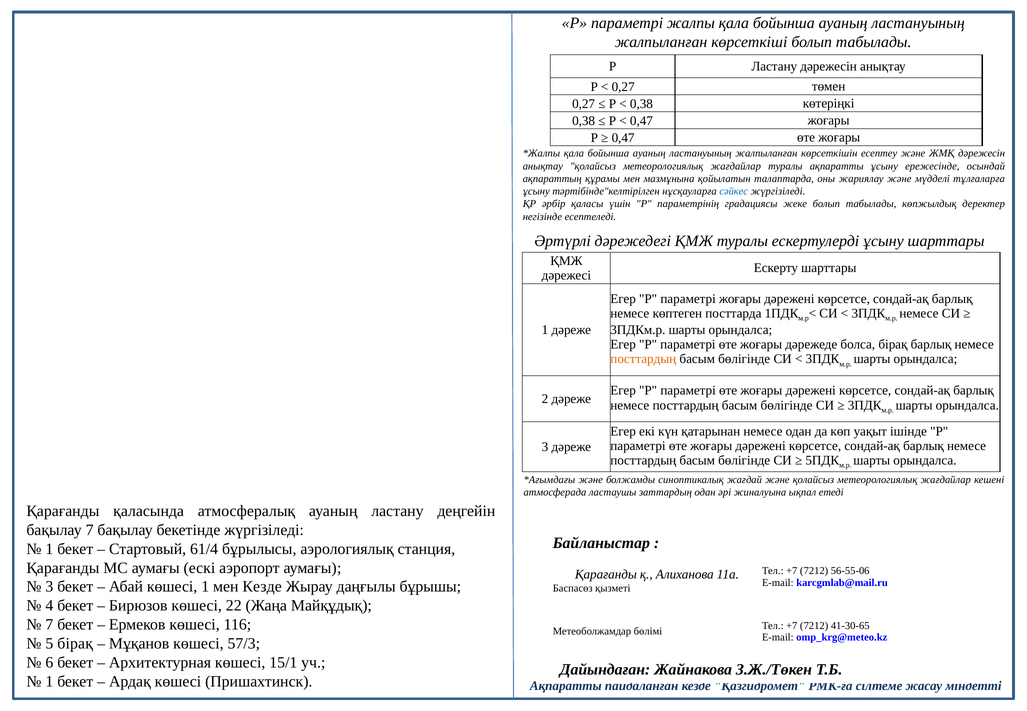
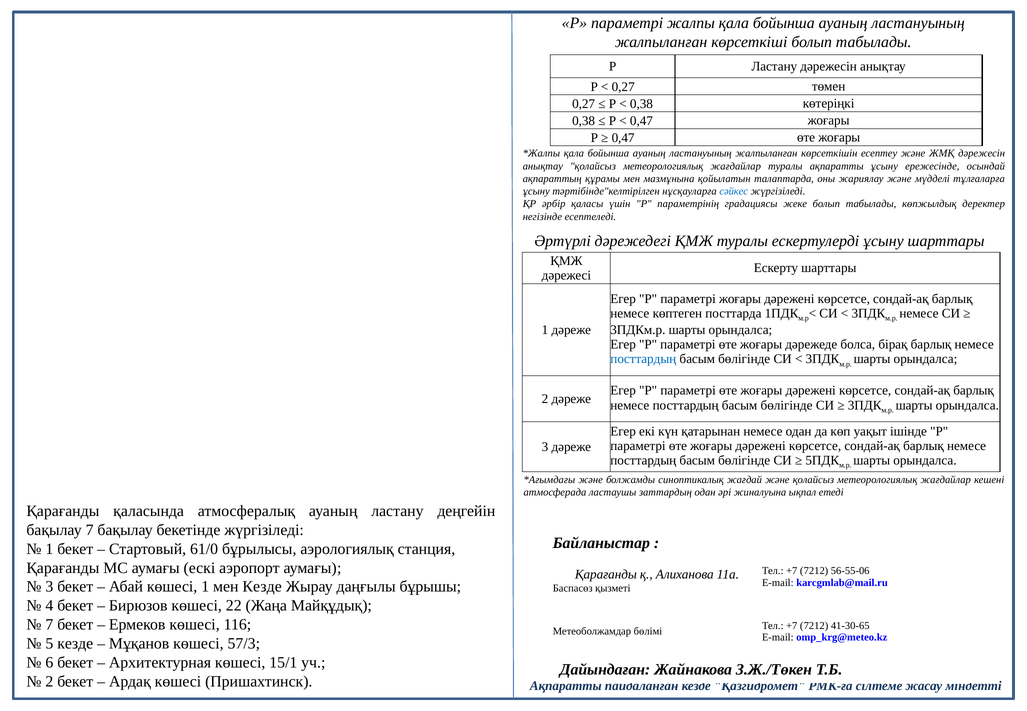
посттардың at (643, 359) colour: orange -> blue
61/4: 61/4 -> 61/0
5 бірақ: бірақ -> кезде
1 at (49, 682): 1 -> 2
